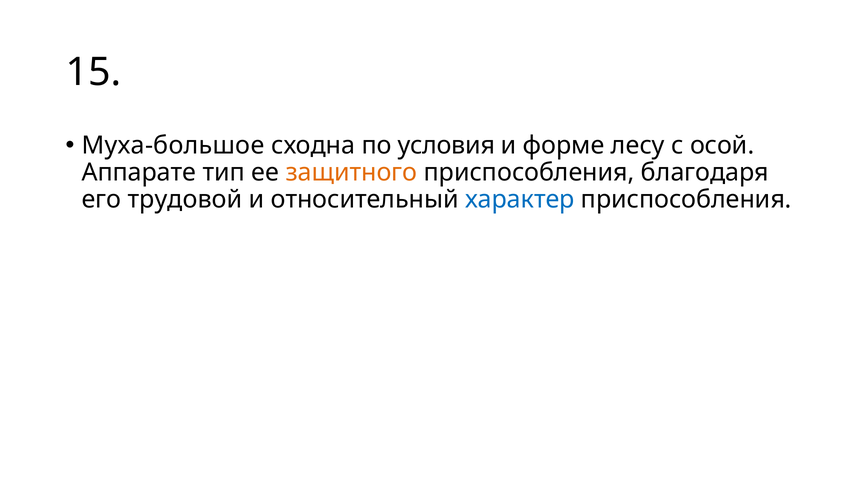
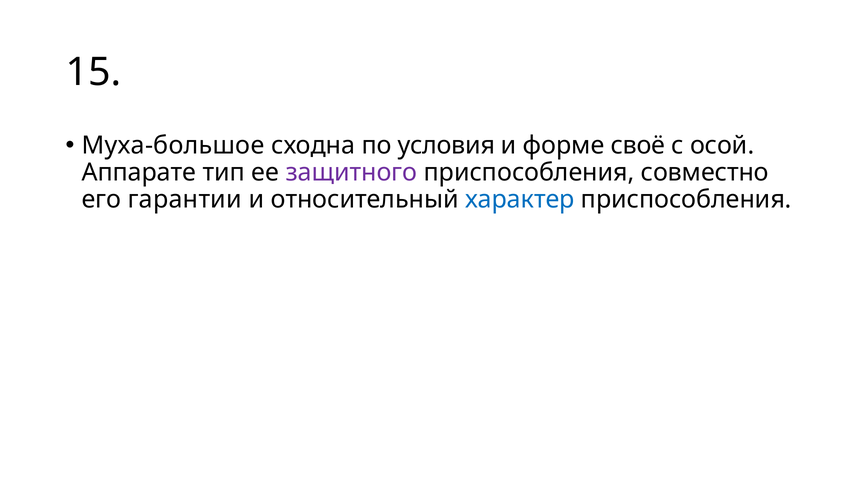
лесу: лесу -> своё
защитного colour: orange -> purple
благодаря: благодаря -> совместно
трудовой: трудовой -> гарантии
